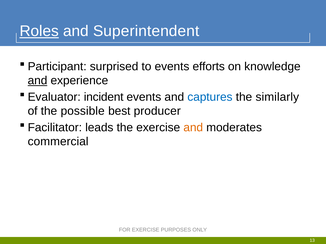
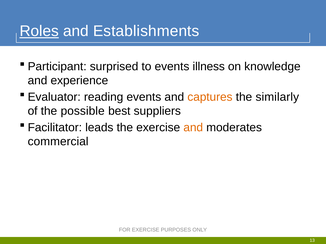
Superintendent: Superintendent -> Establishments
efforts: efforts -> illness
and at (38, 81) underline: present -> none
incident: incident -> reading
captures colour: blue -> orange
producer: producer -> suppliers
